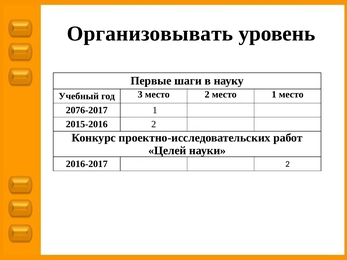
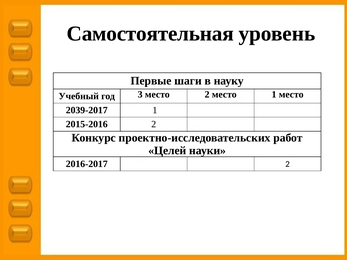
Организовывать: Организовывать -> Самостоятельная
2076-2017: 2076-2017 -> 2039-2017
